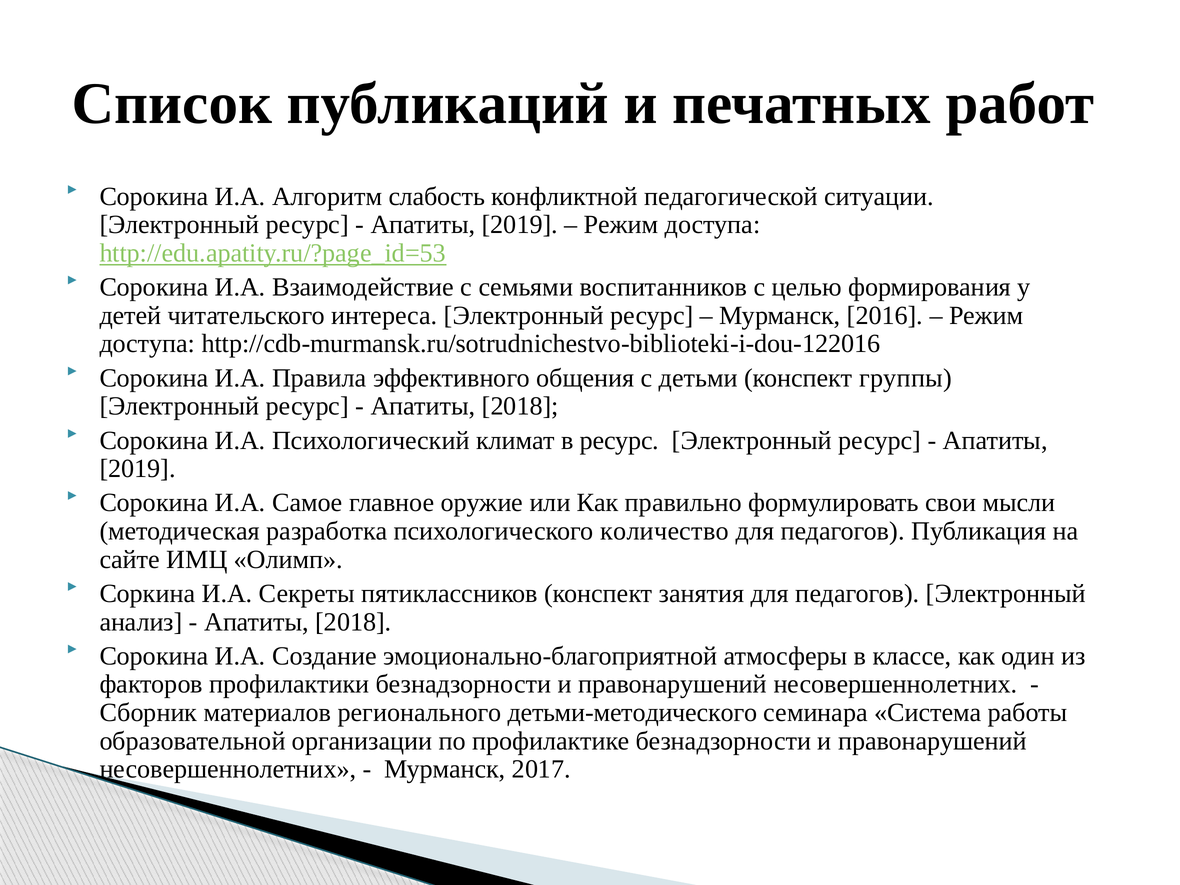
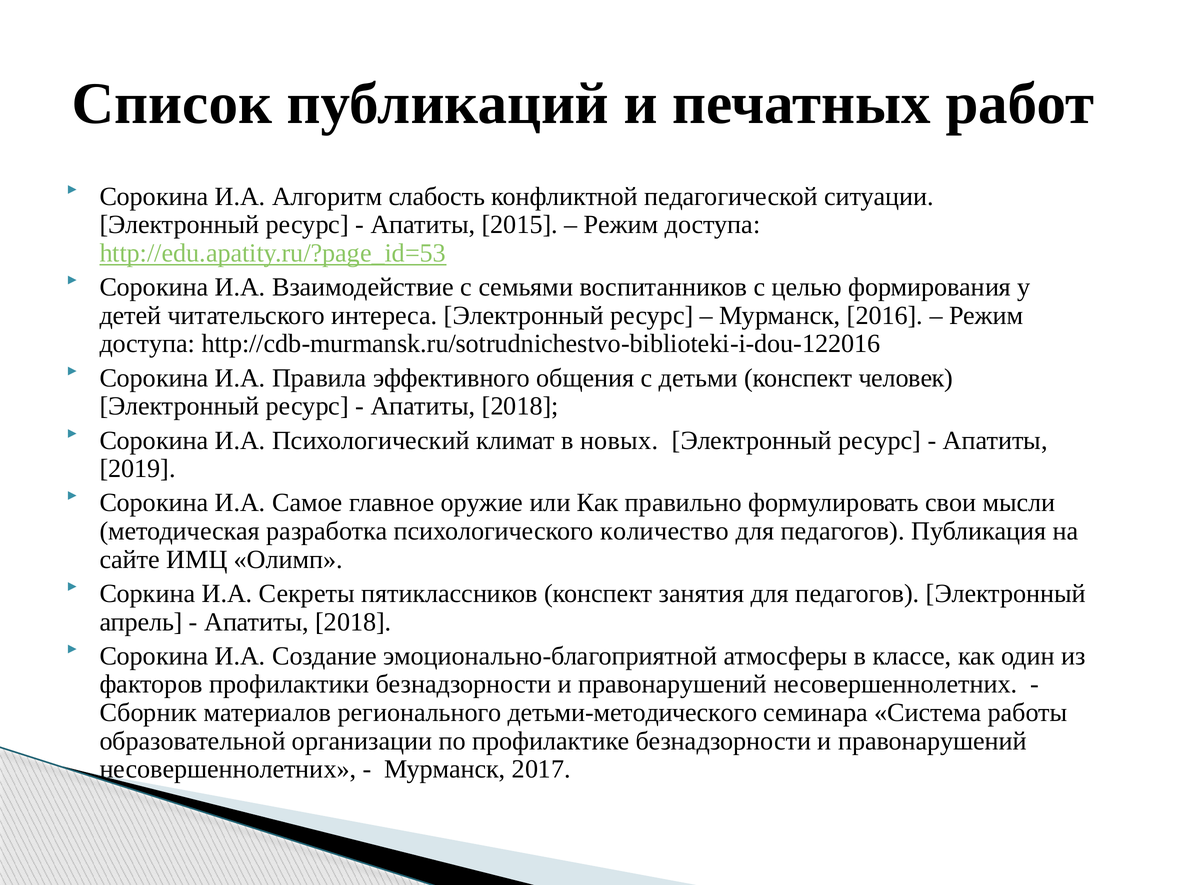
2019 at (520, 225): 2019 -> 2015
группы: группы -> человек
в ресурс: ресурс -> новых
анализ: анализ -> апрель
